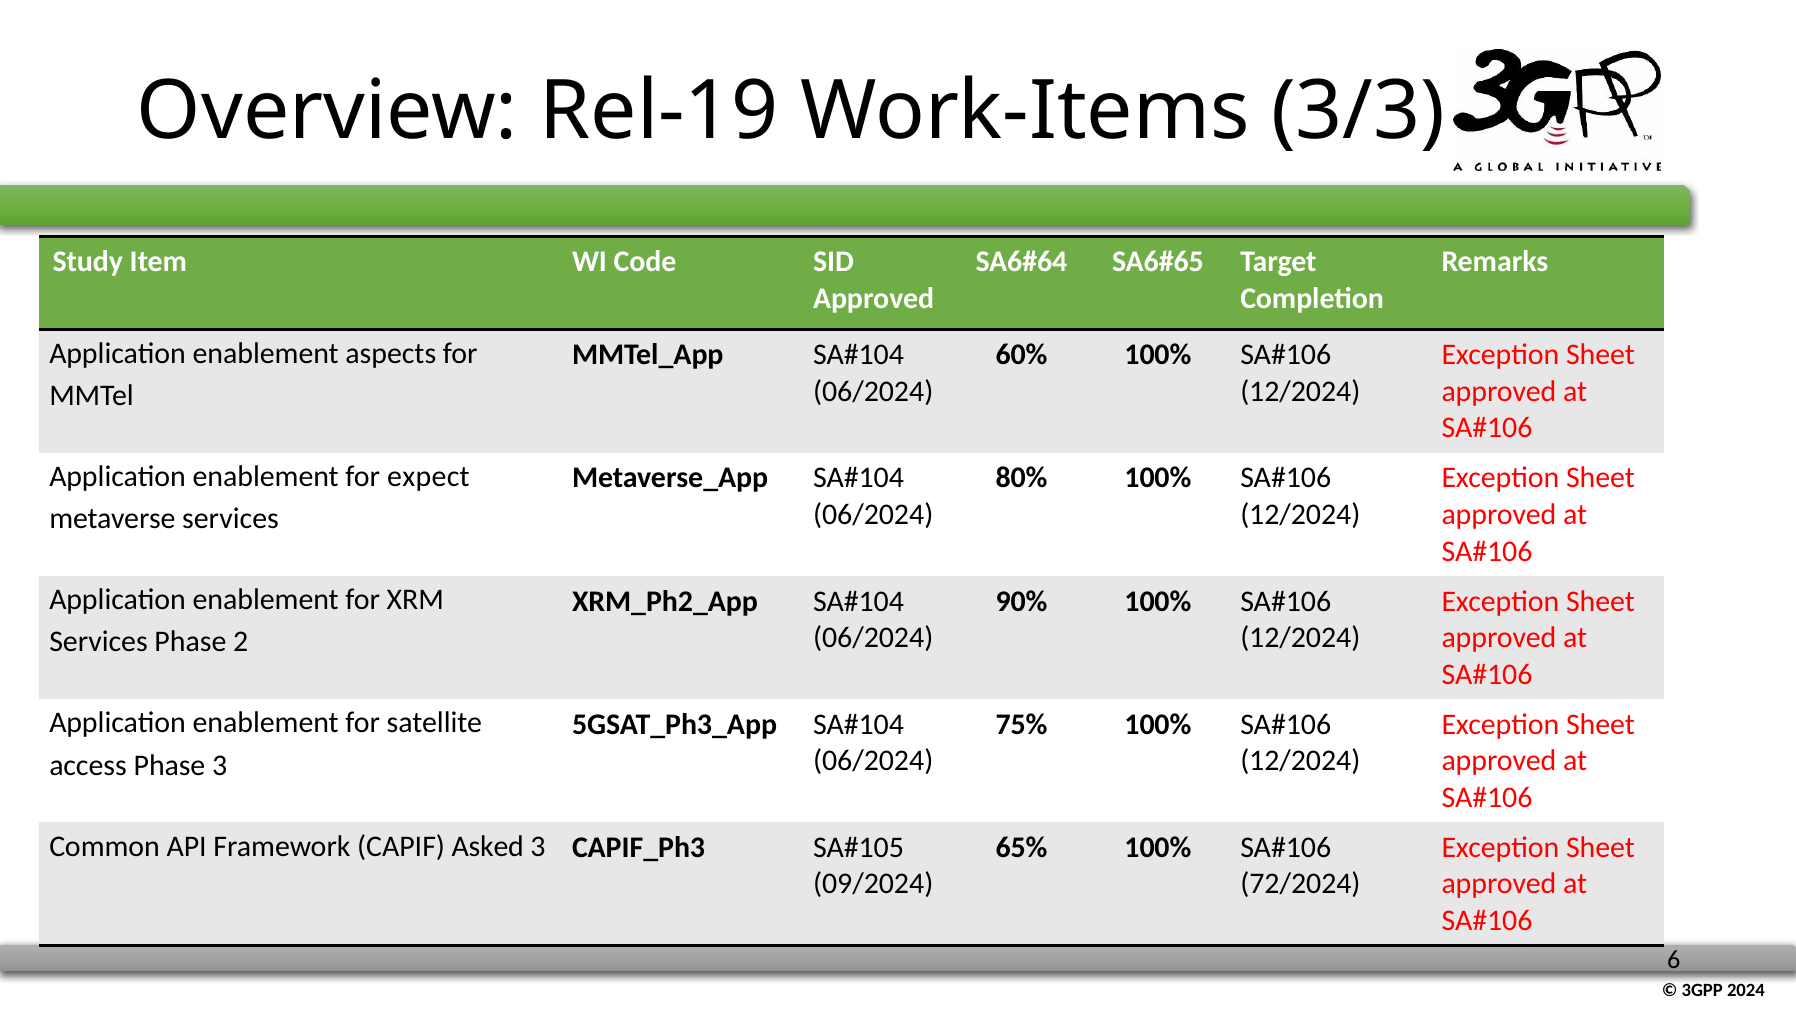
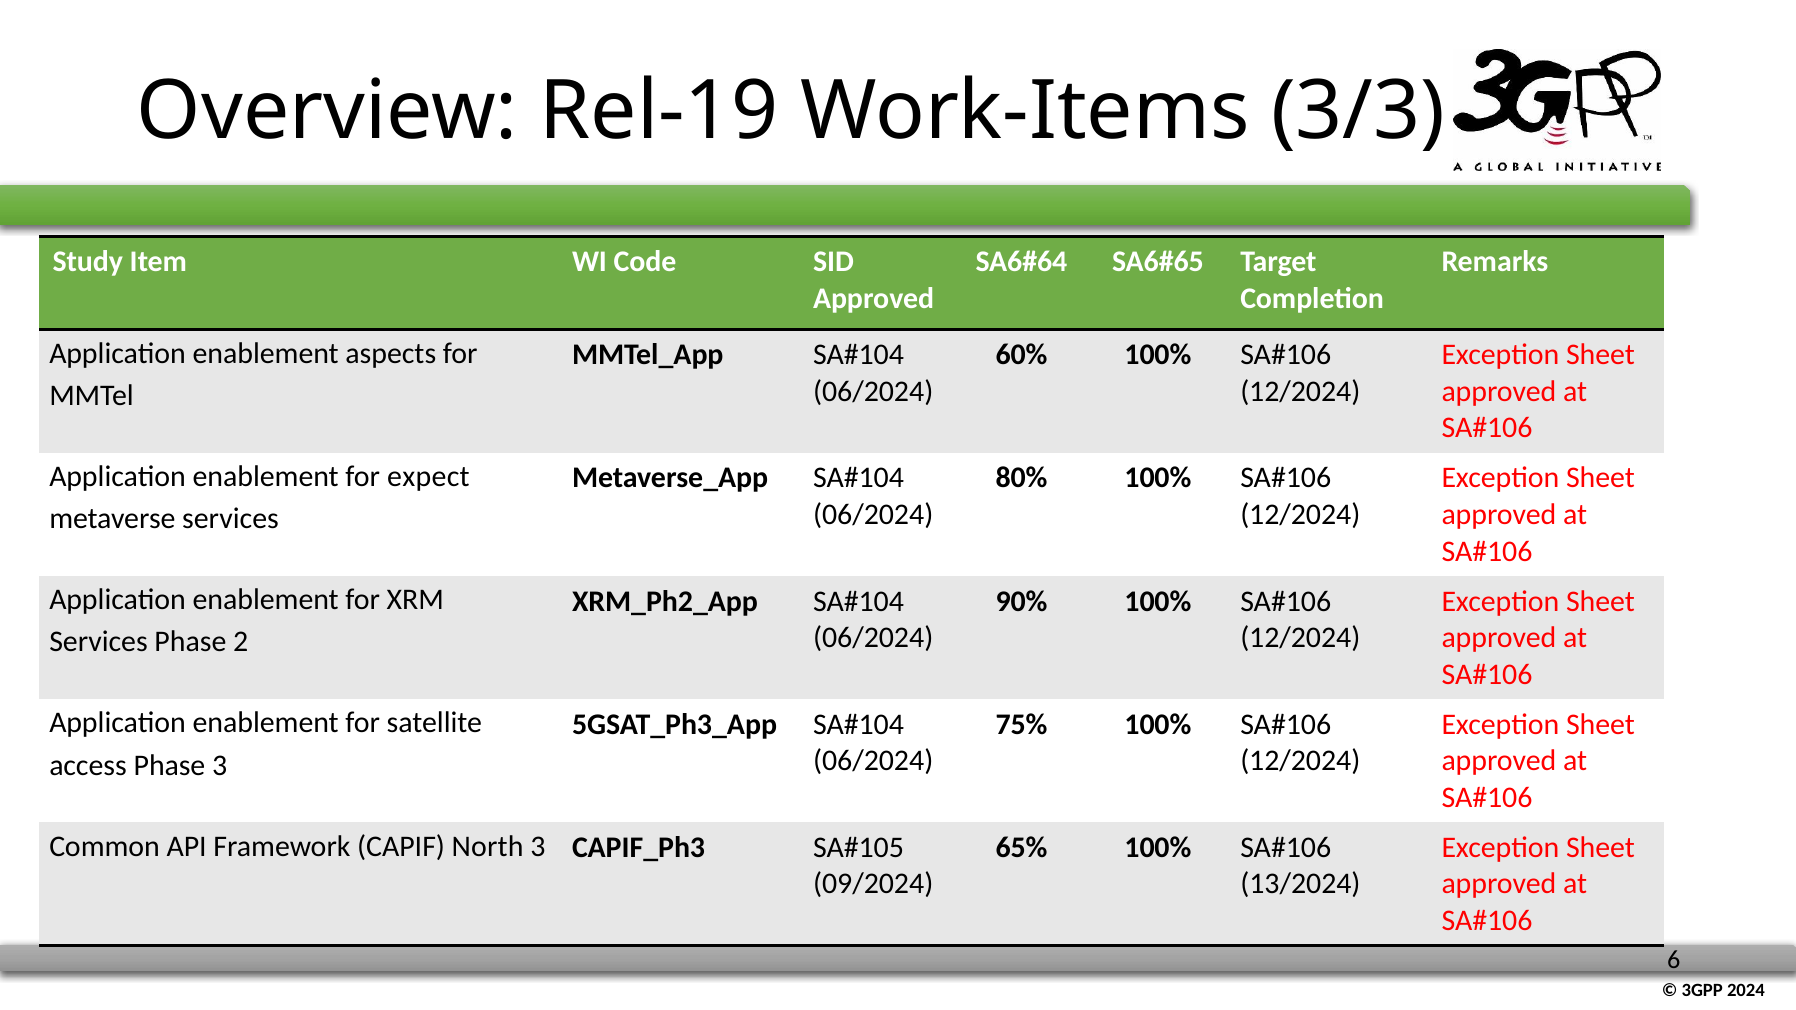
Asked: Asked -> North
72/2024: 72/2024 -> 13/2024
